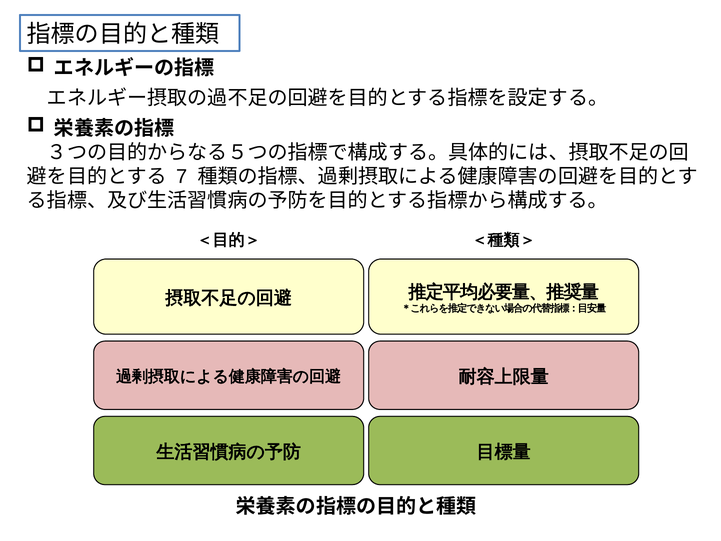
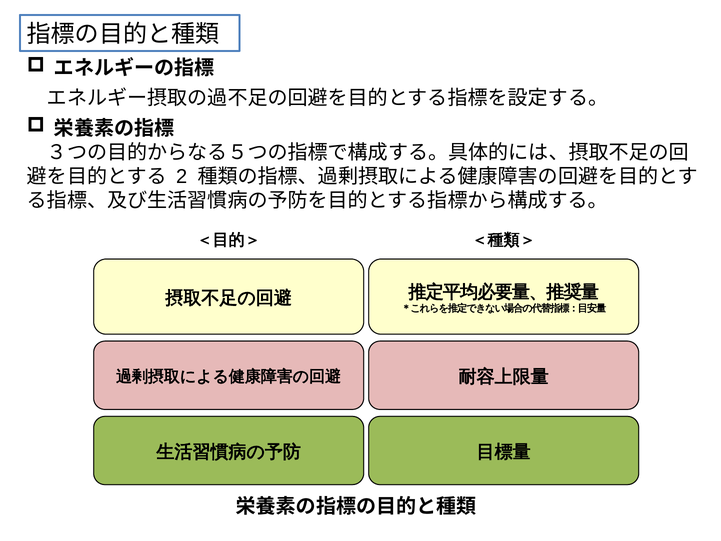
7: 7 -> 2
